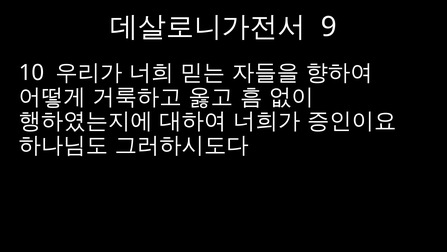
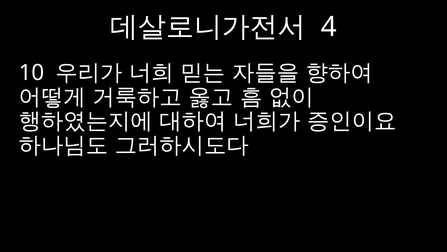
9: 9 -> 4
